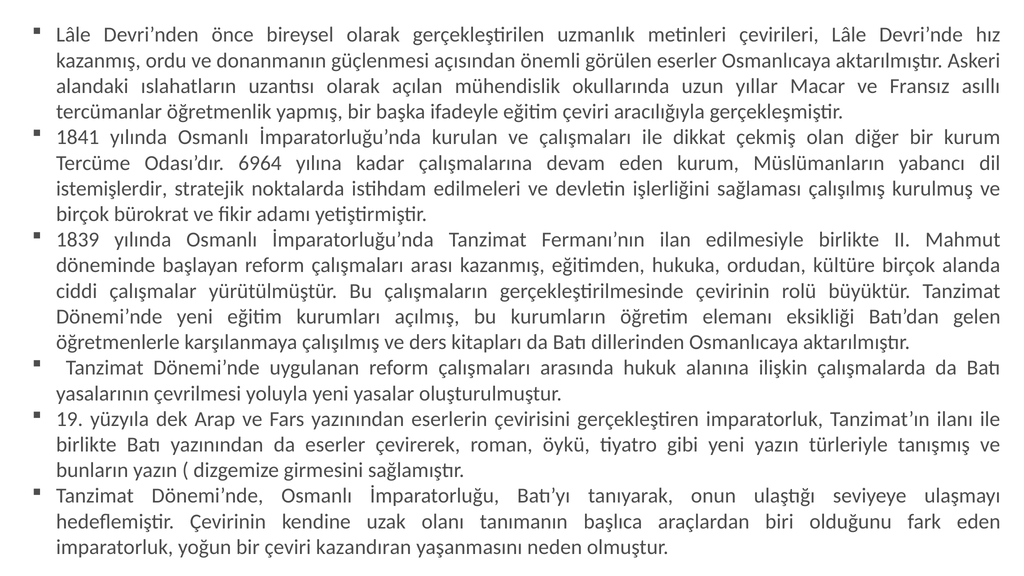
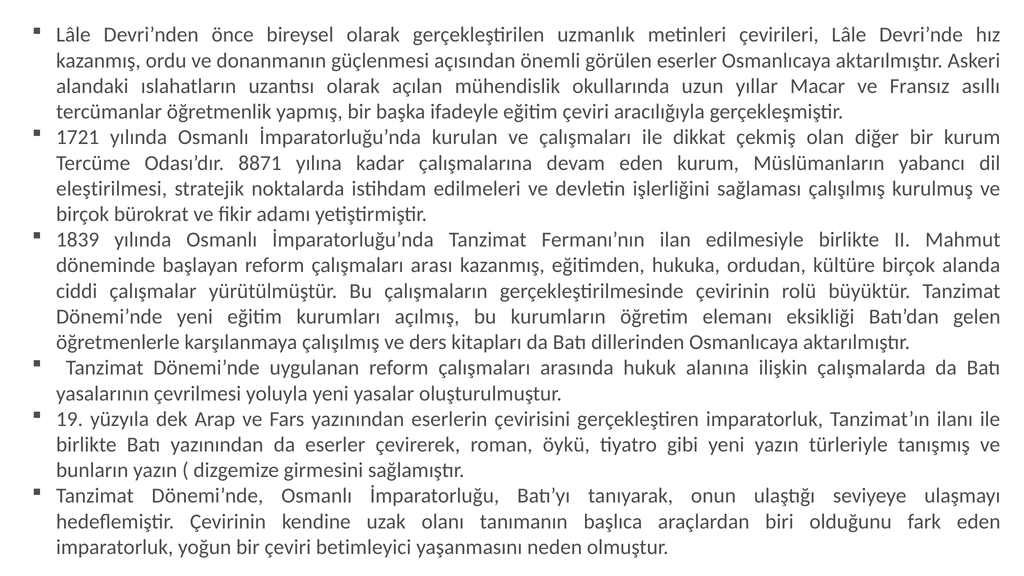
1841: 1841 -> 1721
6964: 6964 -> 8871
istemişlerdir: istemişlerdir -> eleştirilmesi
kazandıran: kazandıran -> betimleyici
